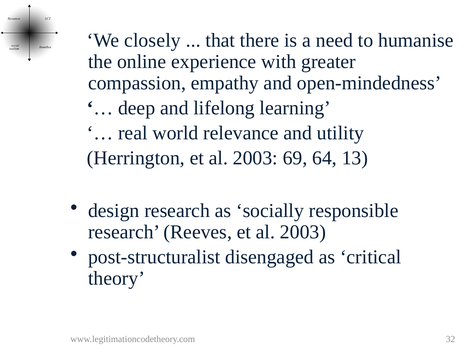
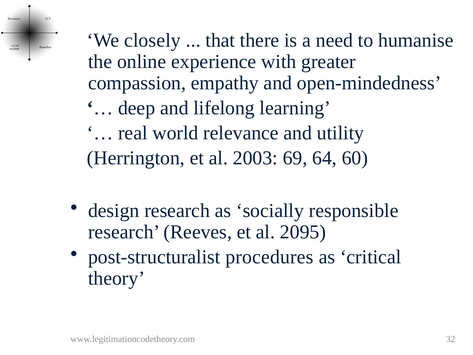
13: 13 -> 60
Reeves et al 2003: 2003 -> 2095
disengaged: disengaged -> procedures
